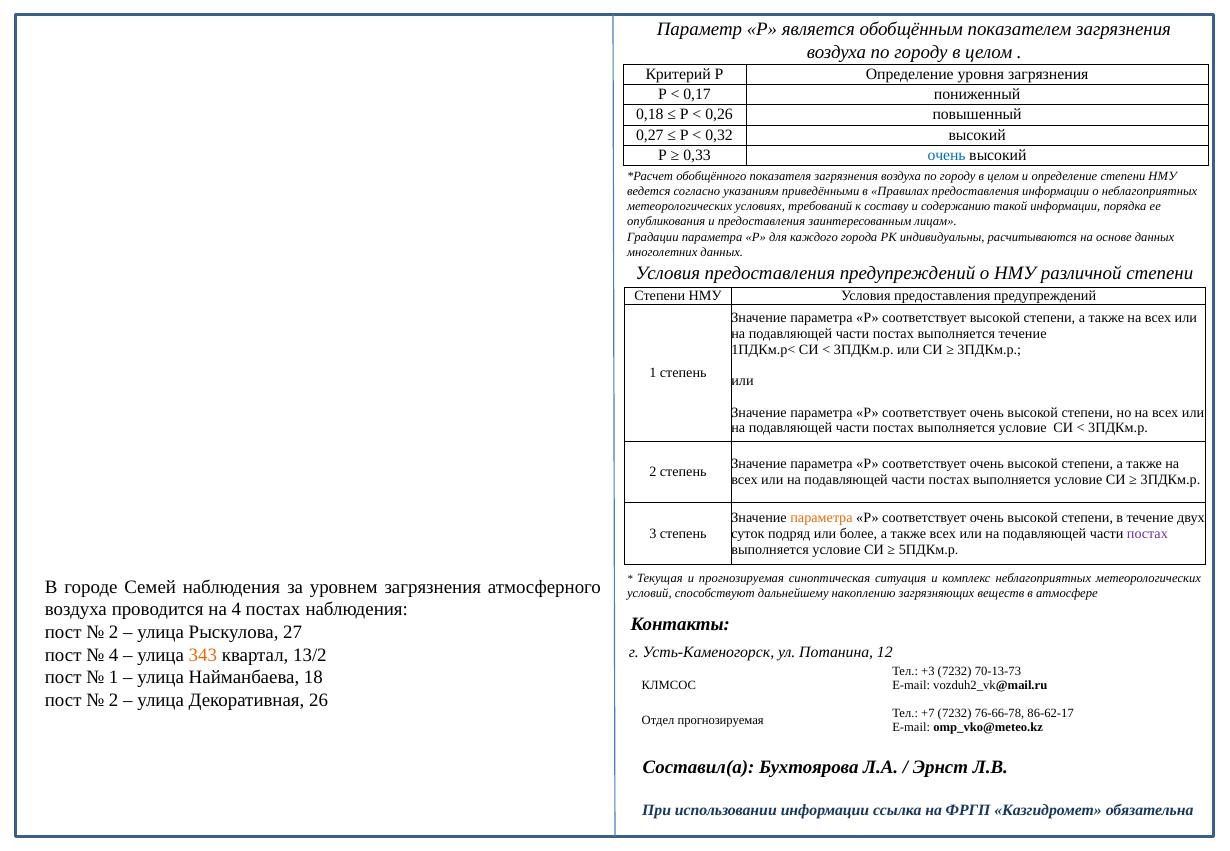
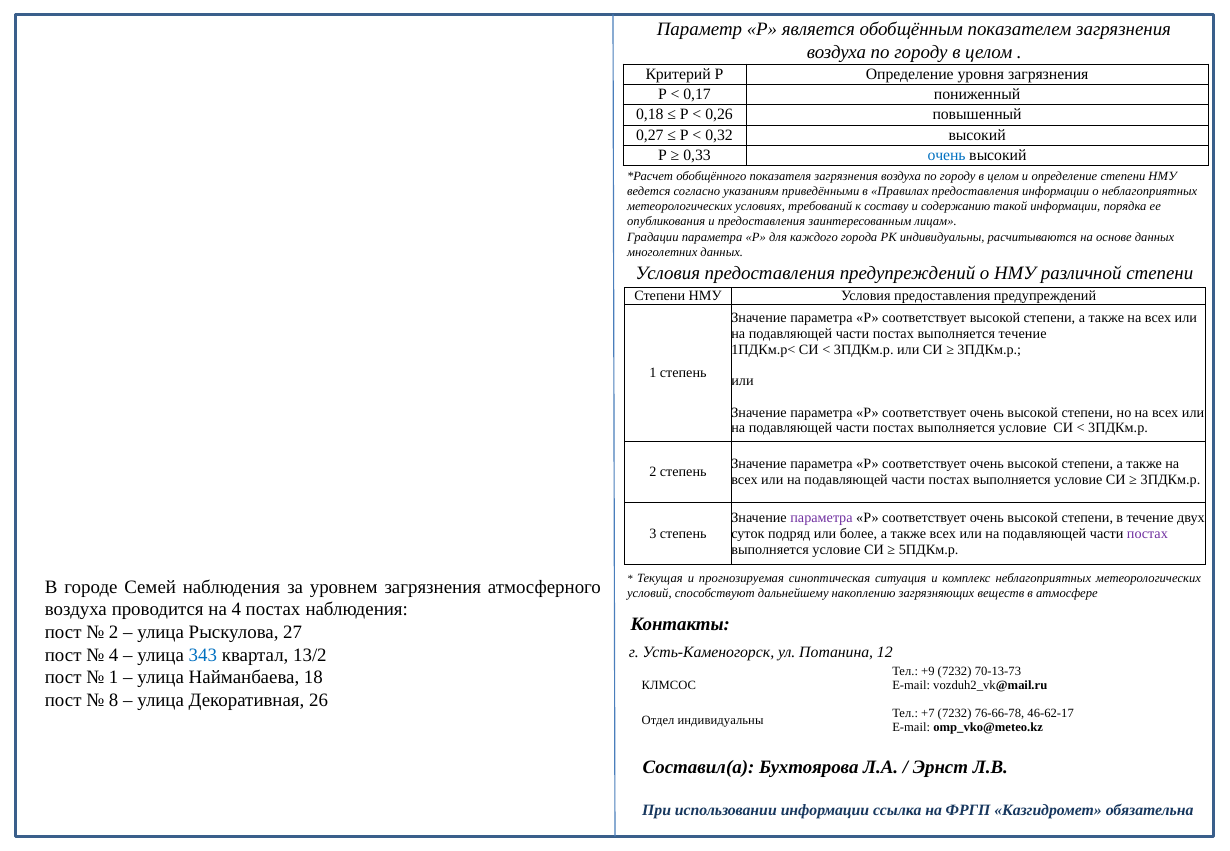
параметра at (821, 518) colour: orange -> purple
343 colour: orange -> blue
+3: +3 -> +9
2 at (114, 701): 2 -> 8
86-62-17: 86-62-17 -> 46-62-17
Отдел прогнозируемая: прогнозируемая -> индивидуальны
